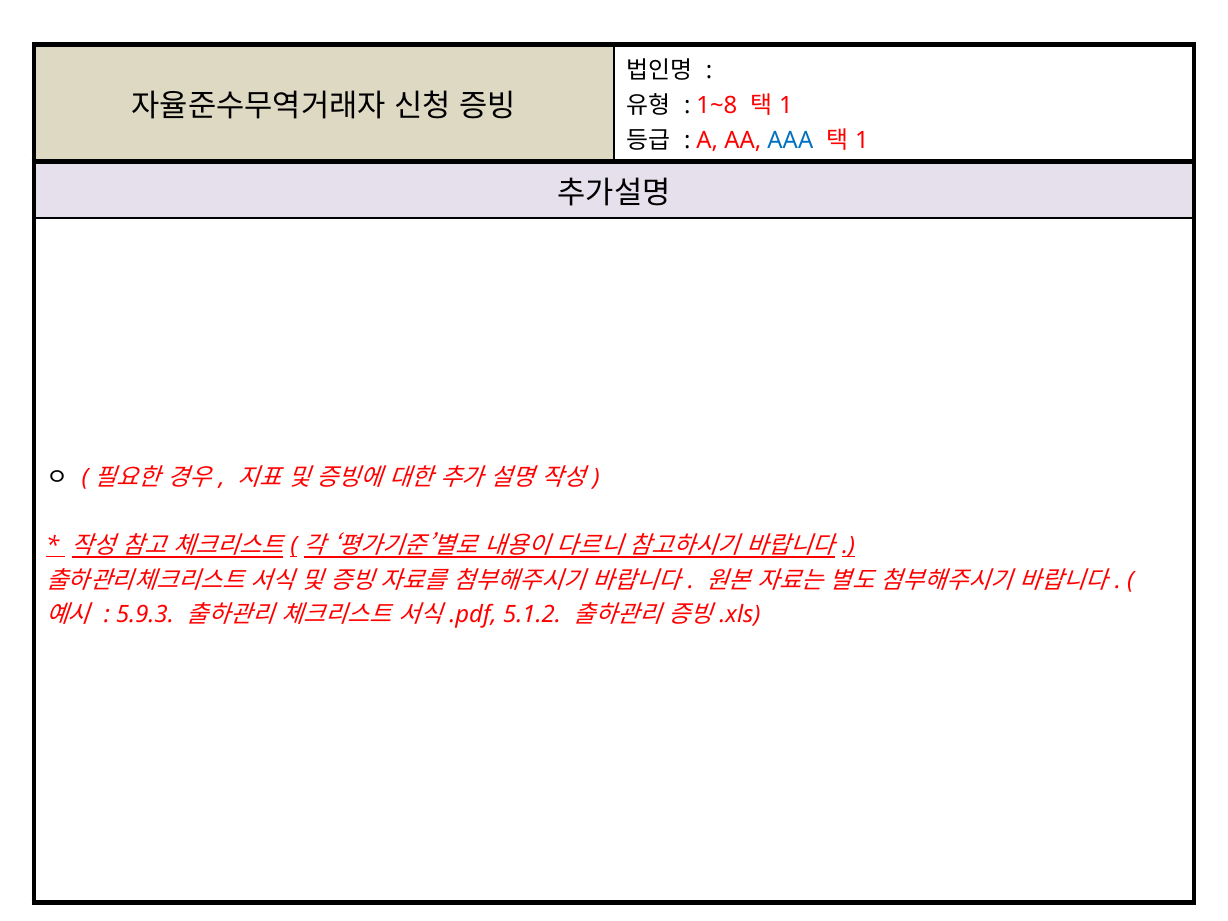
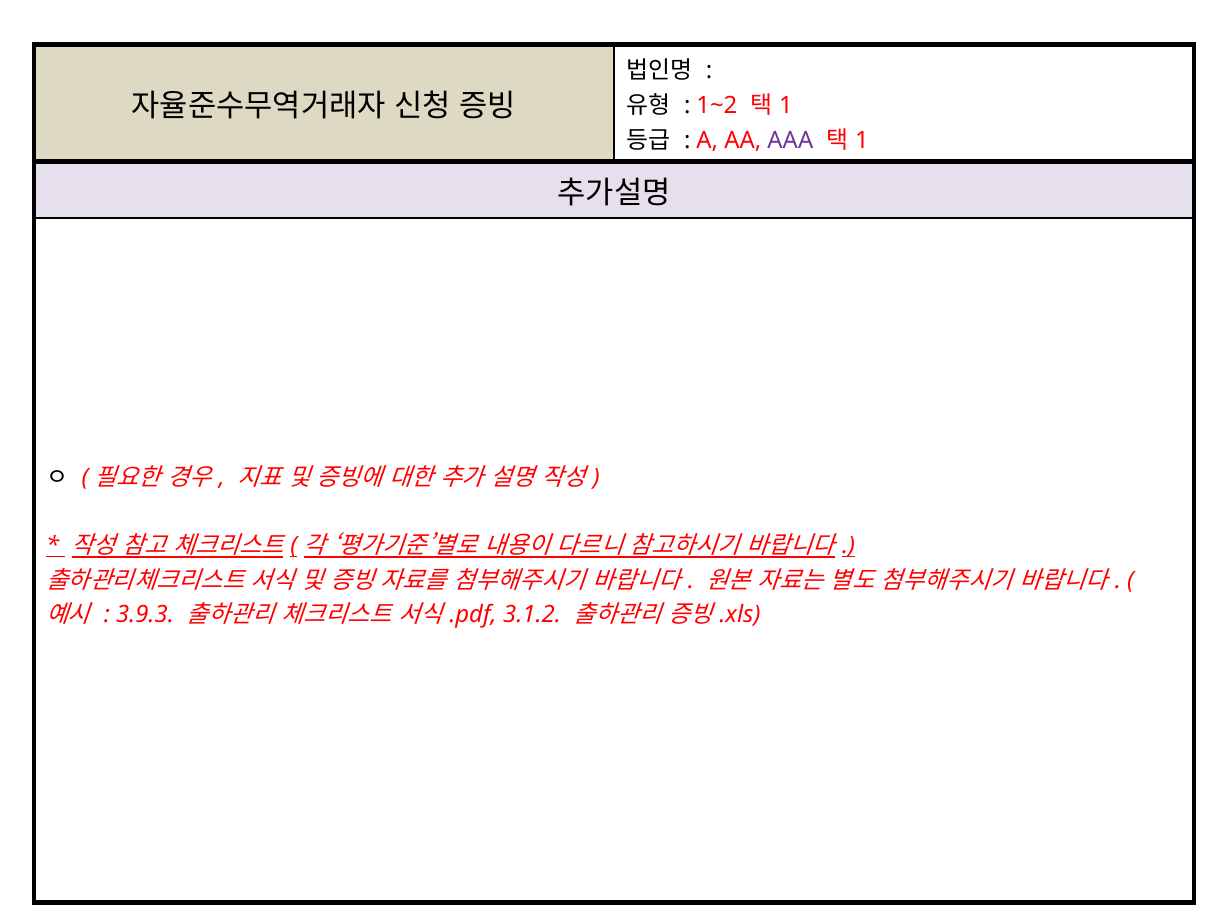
1~8: 1~8 -> 1~2
AAA colour: blue -> purple
5.9.3: 5.9.3 -> 3.9.3
5.1.2: 5.1.2 -> 3.1.2
